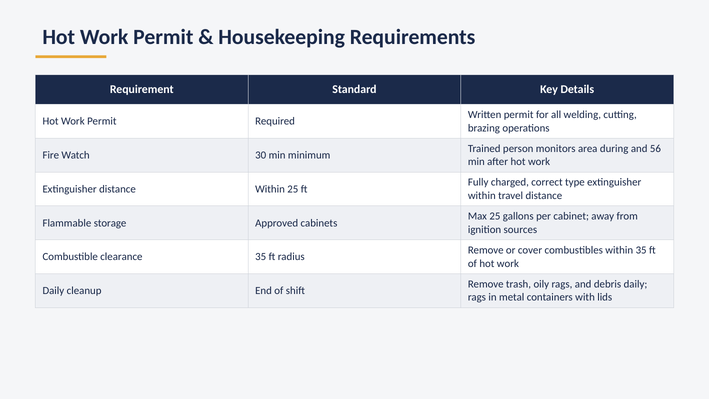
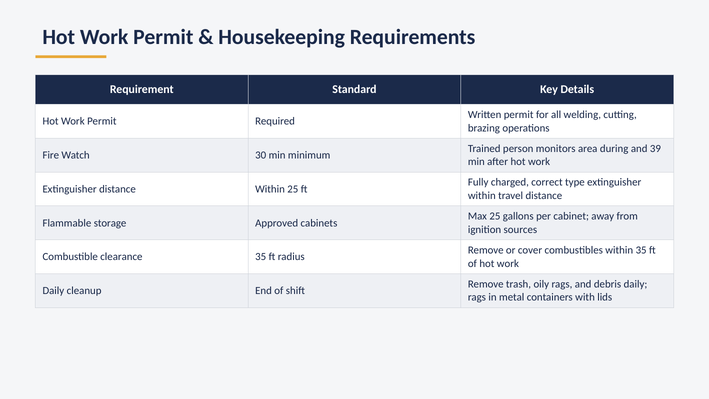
56: 56 -> 39
